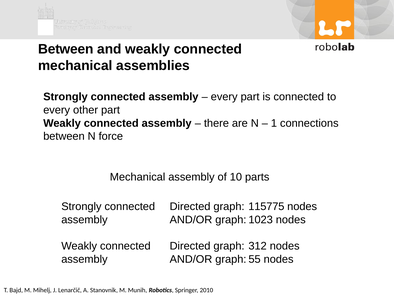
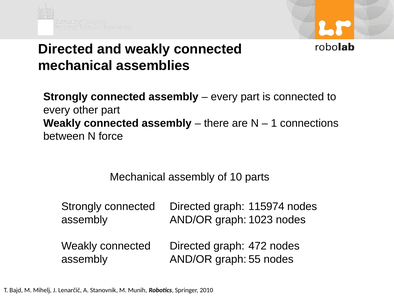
Between at (66, 49): Between -> Directed
115775: 115775 -> 115974
312: 312 -> 472
